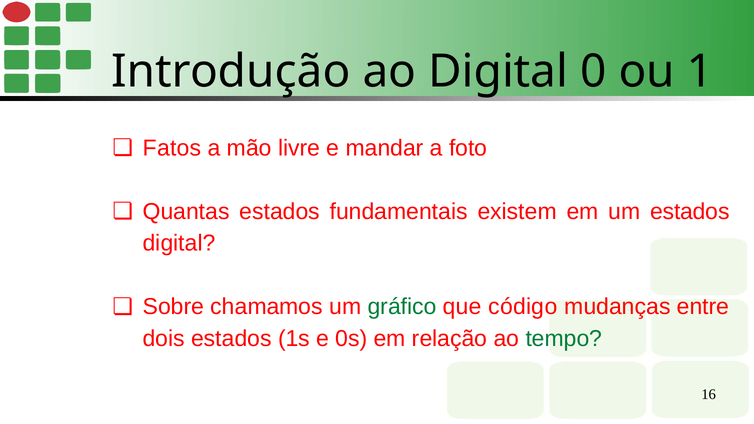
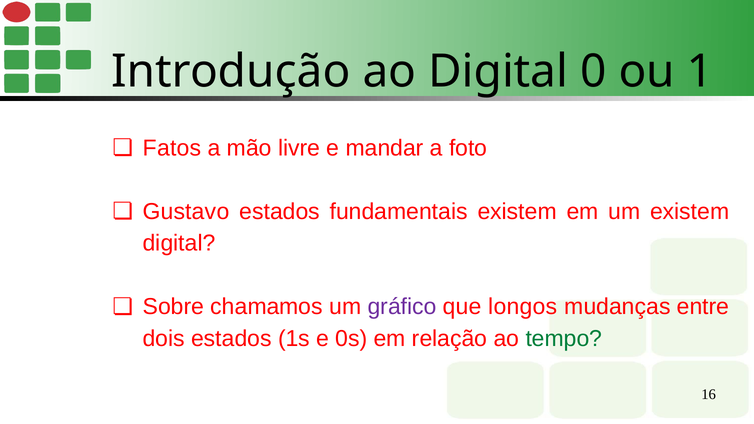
Quantas: Quantas -> Gustavo
um estados: estados -> existem
gráfico colour: green -> purple
código: código -> longos
